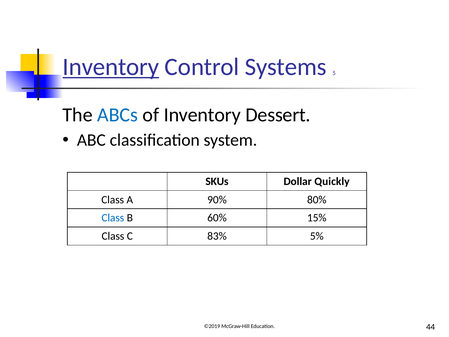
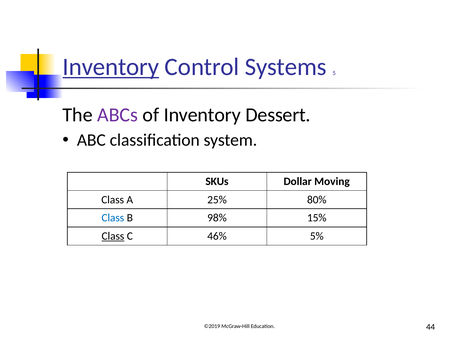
ABCs colour: blue -> purple
Quickly: Quickly -> Moving
90%: 90% -> 25%
60%: 60% -> 98%
Class at (113, 236) underline: none -> present
83%: 83% -> 46%
